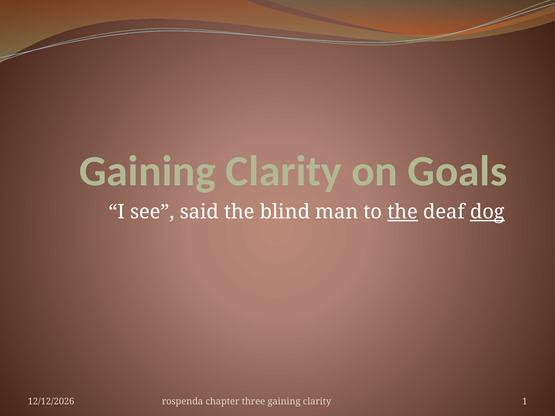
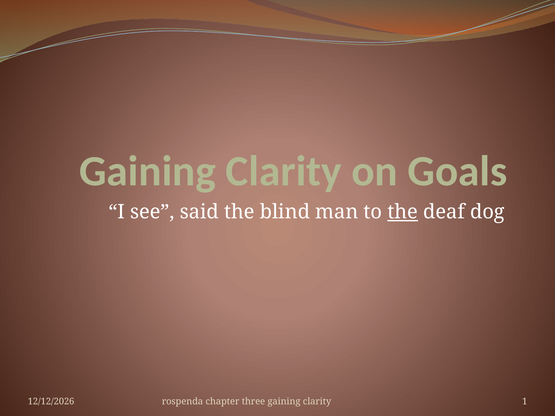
dog underline: present -> none
